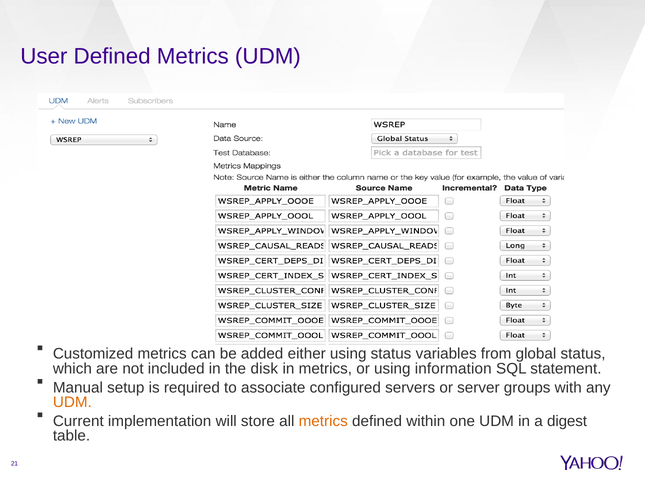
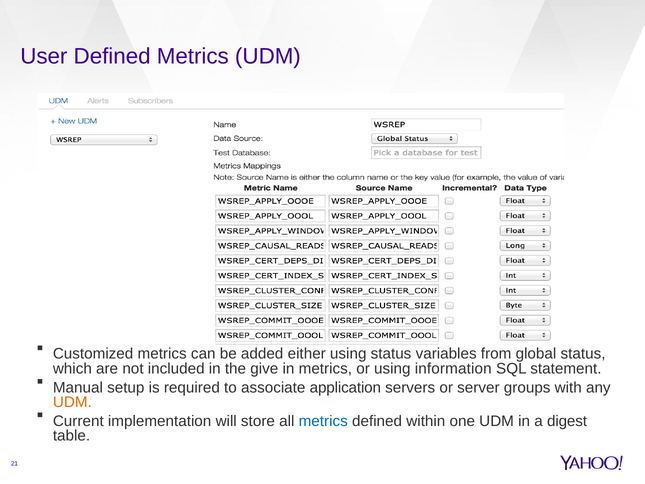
disk: disk -> give
configured: configured -> application
metrics at (323, 421) colour: orange -> blue
